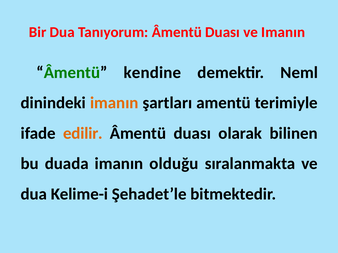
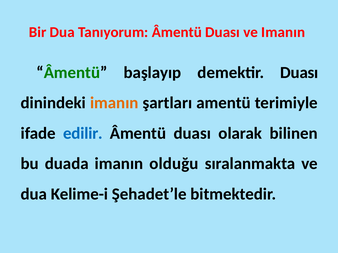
kendine: kendine -> başlayıp
demektir Neml: Neml -> Duası
edilir colour: orange -> blue
